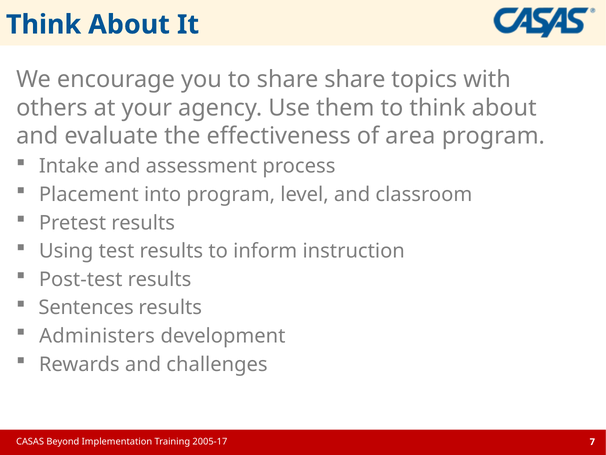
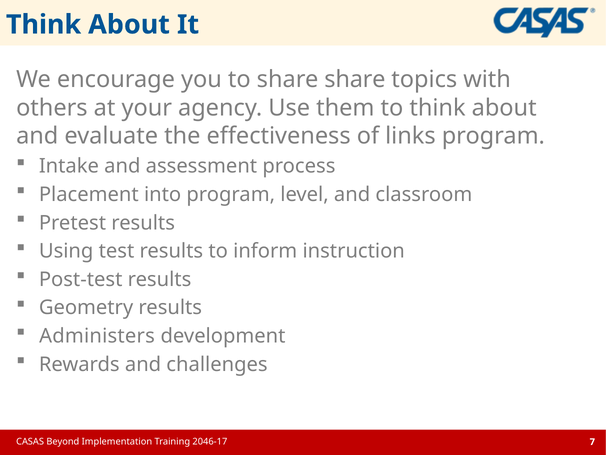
area: area -> links
Sentences: Sentences -> Geometry
2005-17: 2005-17 -> 2046-17
